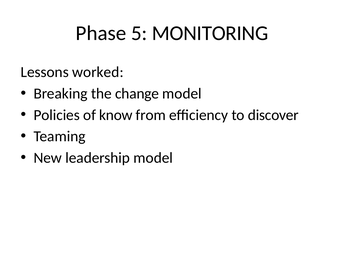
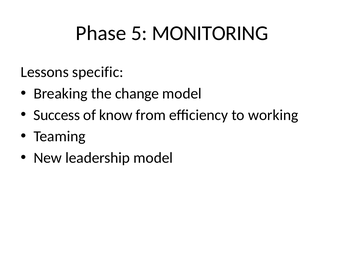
worked: worked -> specific
Policies: Policies -> Success
discover: discover -> working
